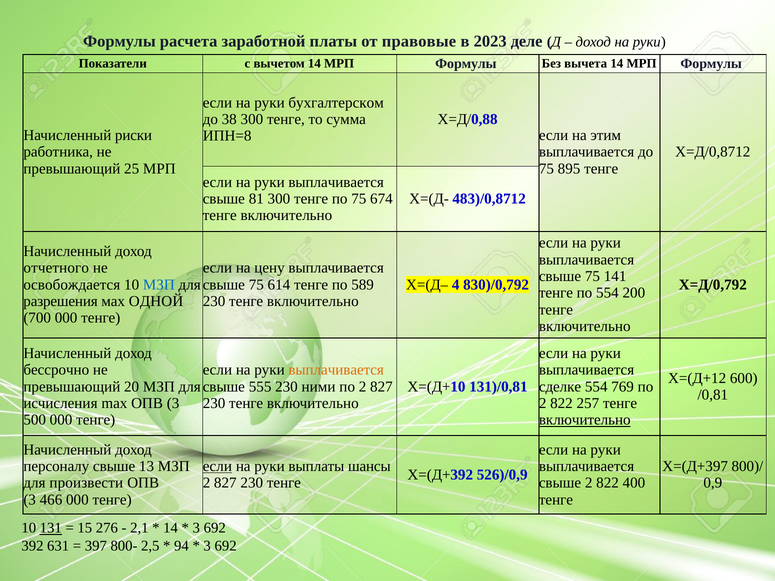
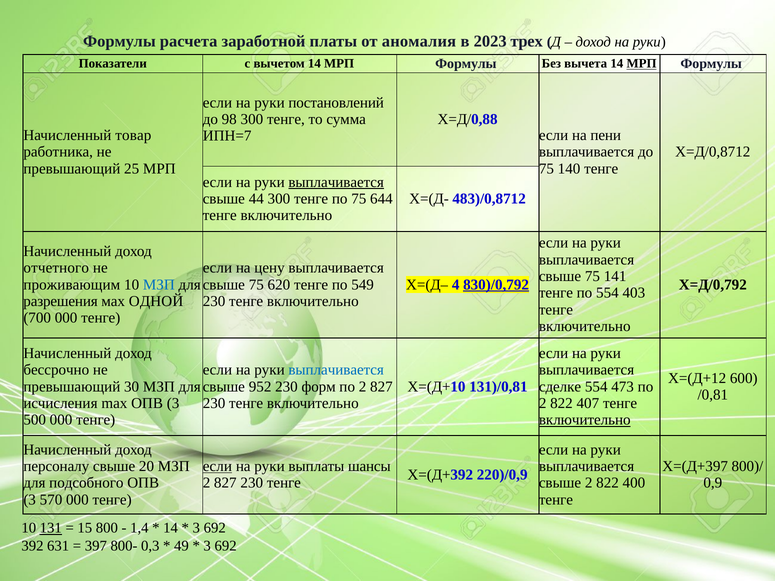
правовые: правовые -> аномалия
деле: деле -> трех
МРП at (642, 64) underline: none -> present
бухгалтерском: бухгалтерском -> постановлений
38: 38 -> 98
риски: риски -> товар
этим: этим -> пени
ИПН=8: ИПН=8 -> ИПН=7
895: 895 -> 140
выплачивается at (336, 182) underline: none -> present
81: 81 -> 44
674: 674 -> 644
освобождается: освобождается -> проживающим
614: 614 -> 620
589: 589 -> 549
830)/0,792 underline: none -> present
200: 200 -> 403
выплачивается at (336, 370) colour: orange -> blue
20: 20 -> 30
555: 555 -> 952
ними: ними -> форм
769: 769 -> 473
257: 257 -> 407
13: 13 -> 20
526)/0,9: 526)/0,9 -> 220)/0,9
произвести: произвести -> подсобного
466: 466 -> 570
276: 276 -> 800
2,1: 2,1 -> 1,4
2,5: 2,5 -> 0,3
94: 94 -> 49
